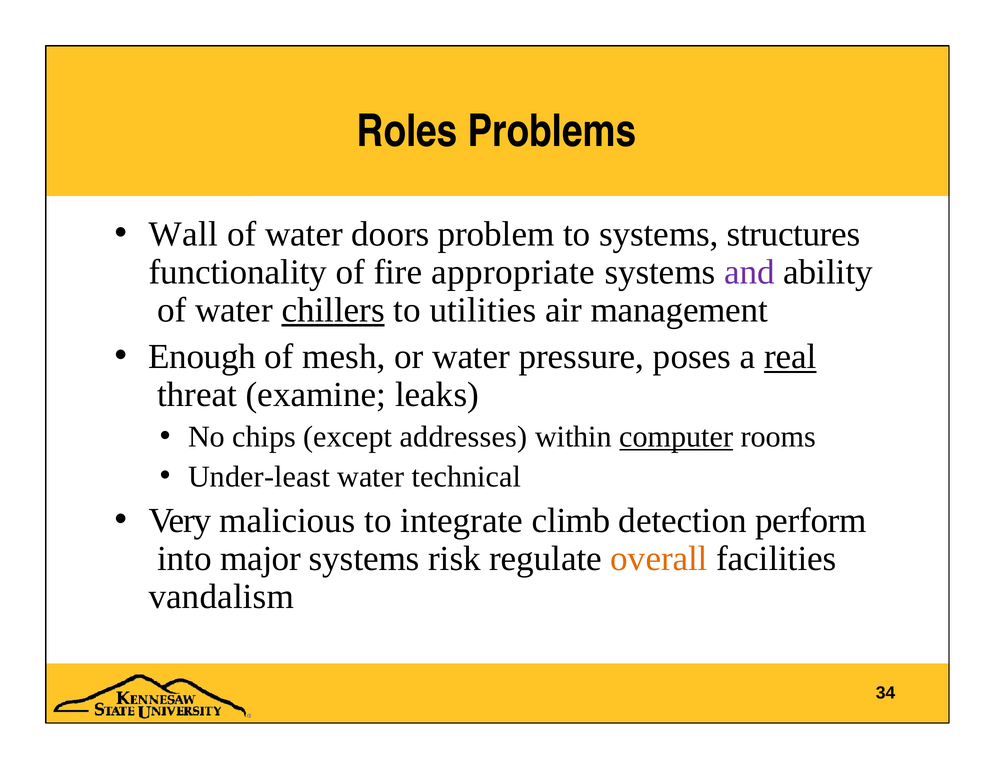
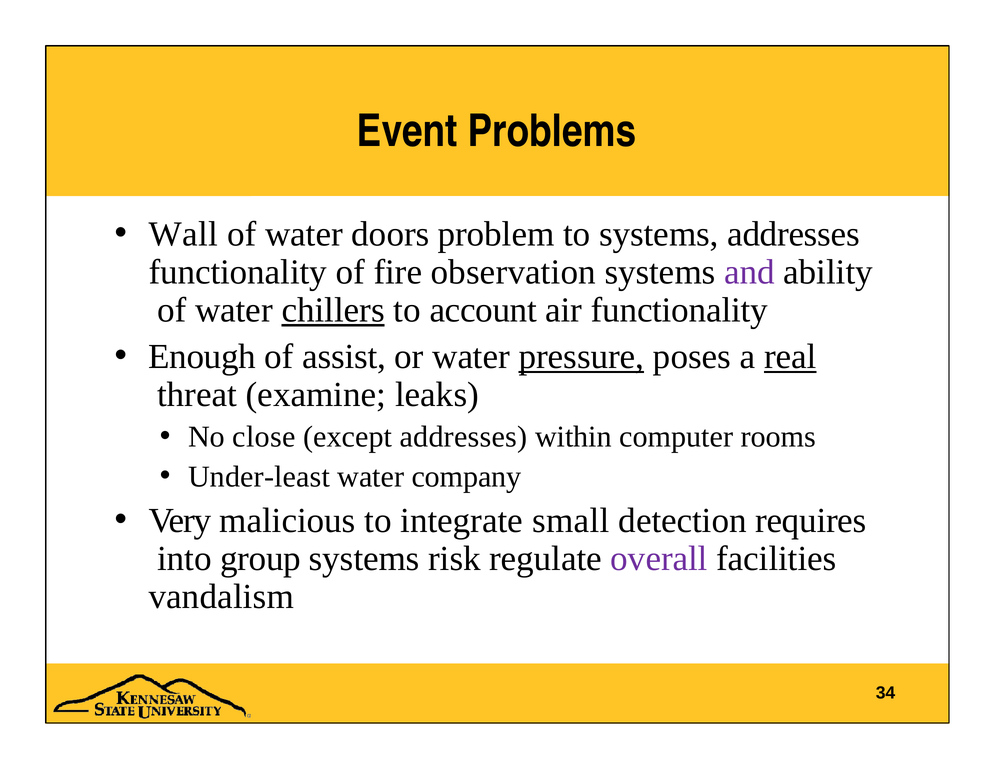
Roles: Roles -> Event
systems structures: structures -> addresses
appropriate: appropriate -> observation
utilities: utilities -> account
air management: management -> functionality
mesh: mesh -> assist
pressure underline: none -> present
chips: chips -> close
computer underline: present -> none
technical: technical -> company
climb: climb -> small
perform: perform -> requires
major: major -> group
overall colour: orange -> purple
